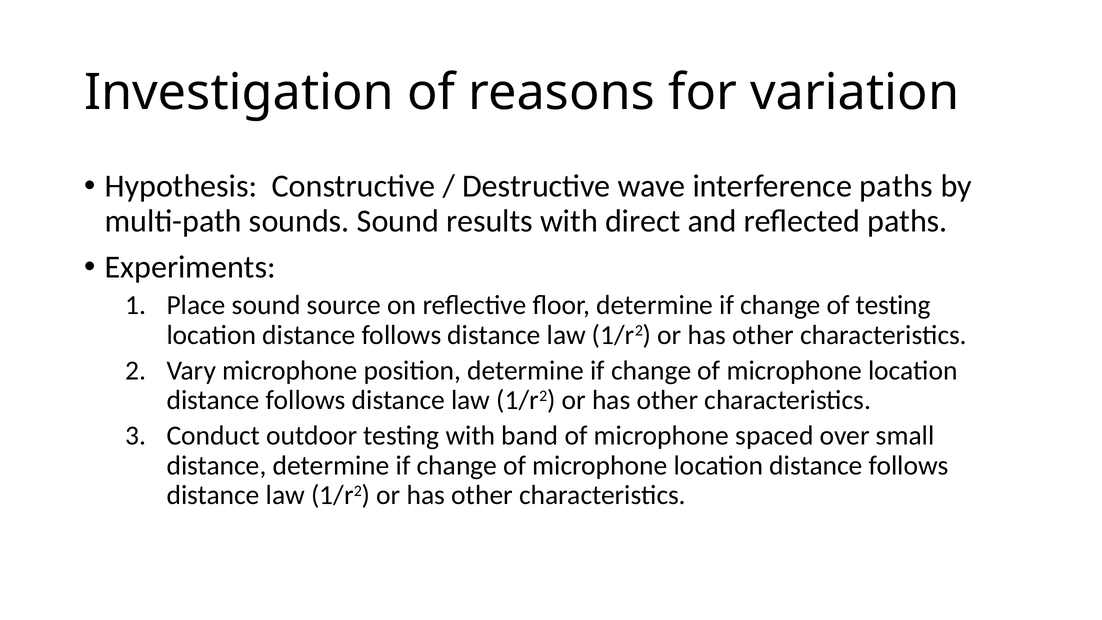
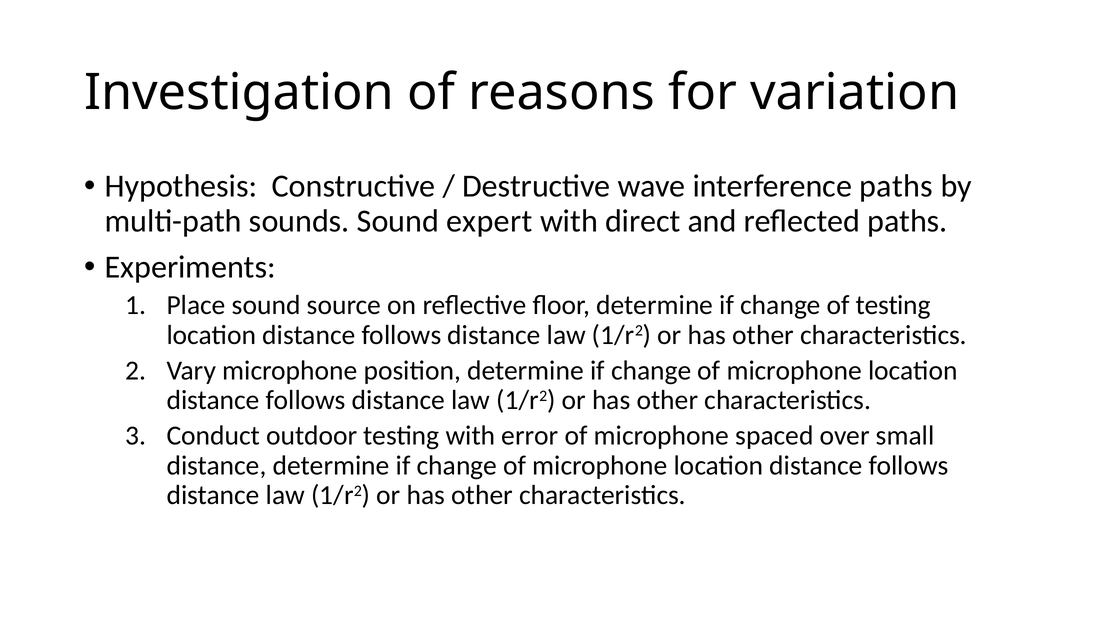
results: results -> expert
band: band -> error
